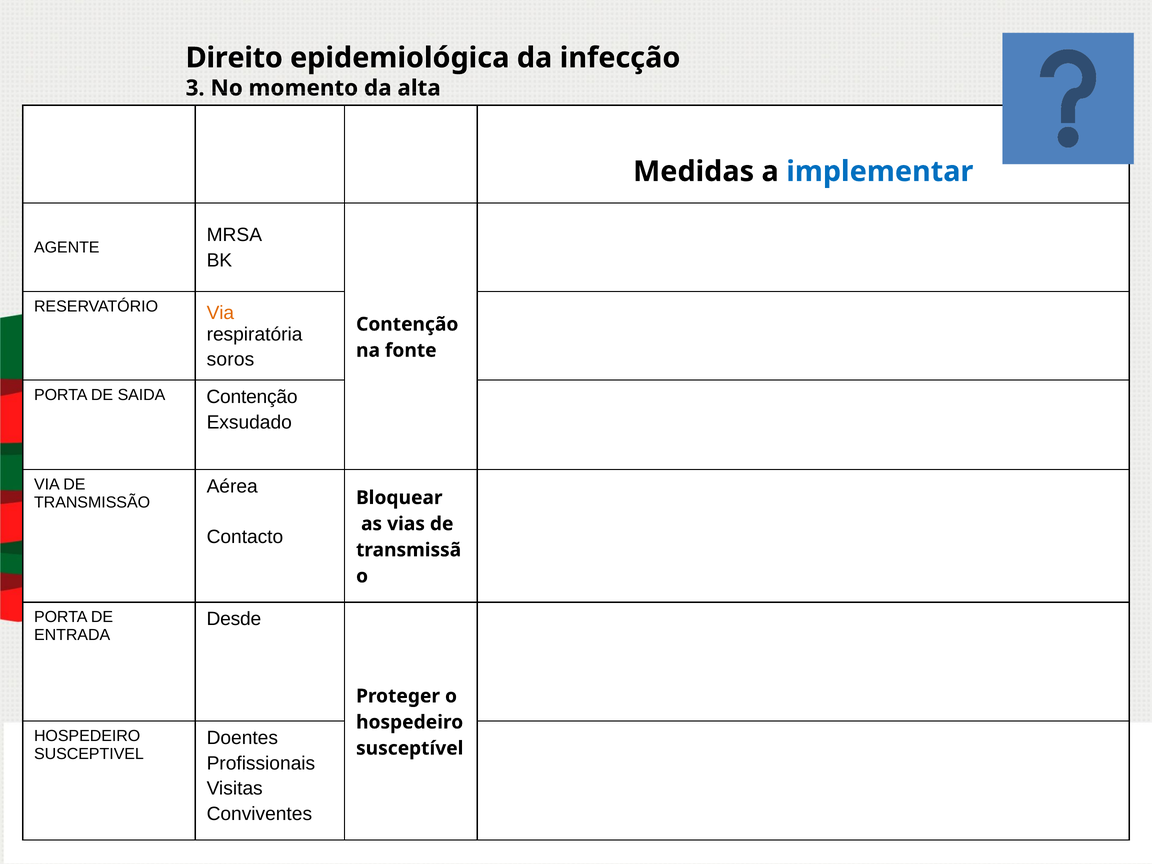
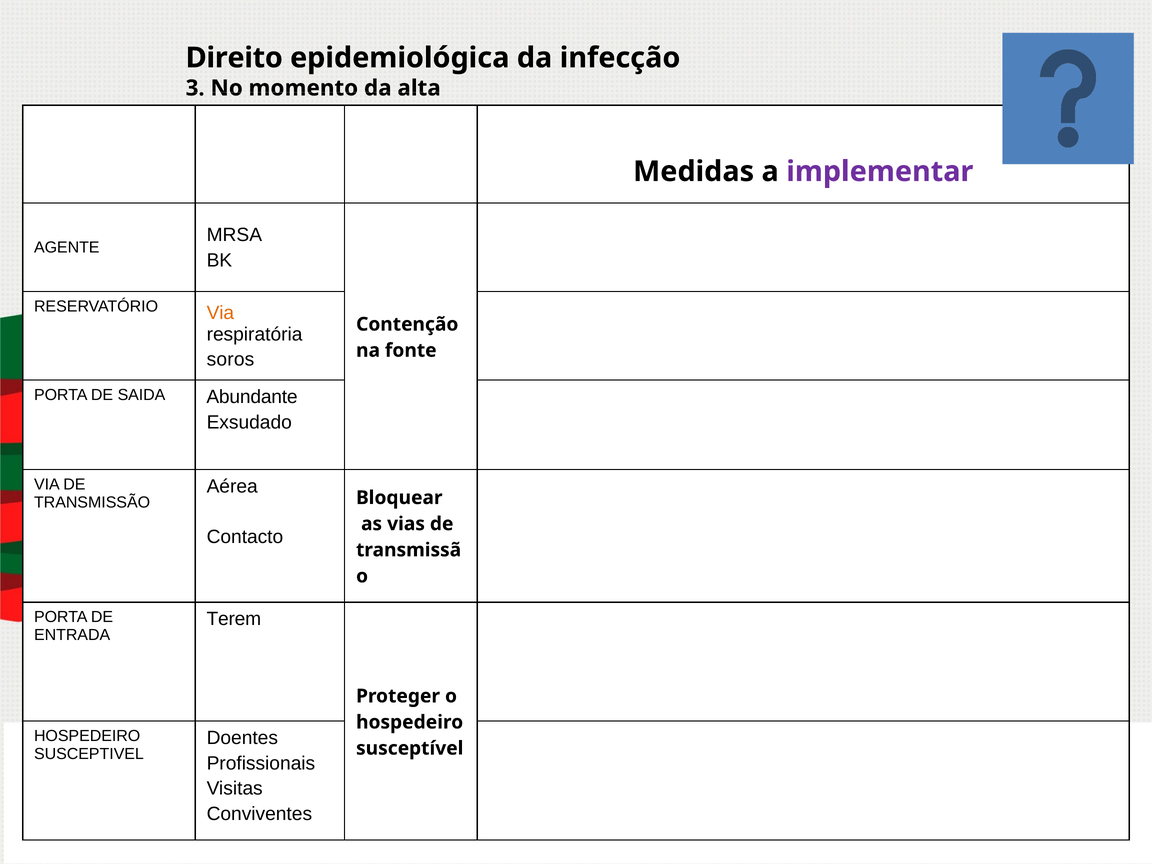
implementar colour: blue -> purple
SAIDA Contenção: Contenção -> Abundante
Desde: Desde -> Terem
